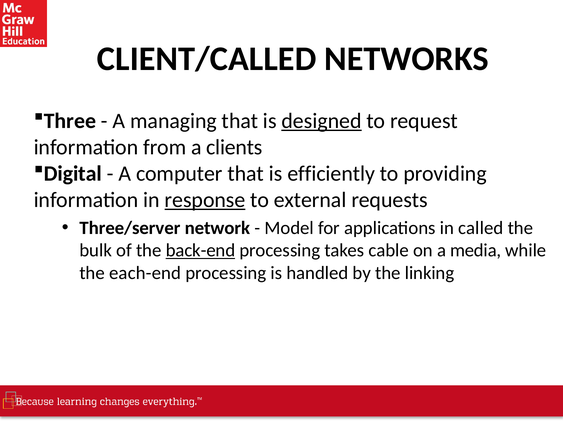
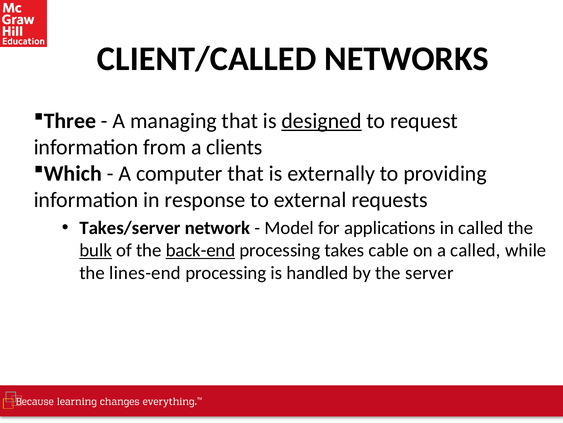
Digital: Digital -> Which
efficiently: efficiently -> externally
response underline: present -> none
Three/server: Three/server -> Takes/server
bulk underline: none -> present
a media: media -> called
each-end: each-end -> lines-end
linking: linking -> server
